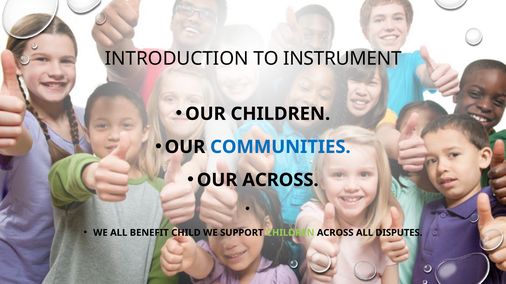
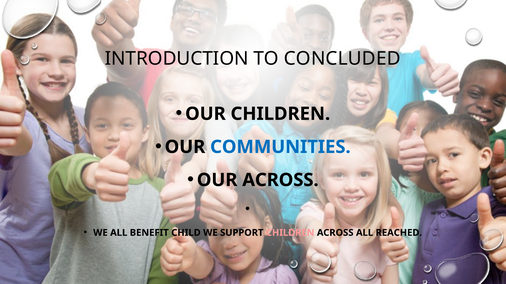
INSTRUMENT: INSTRUMENT -> CONCLUDED
CHILDREN at (290, 233) colour: light green -> pink
DISPUTES: DISPUTES -> REACHED
